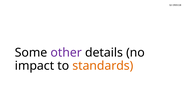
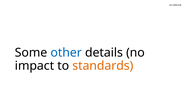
other colour: purple -> blue
